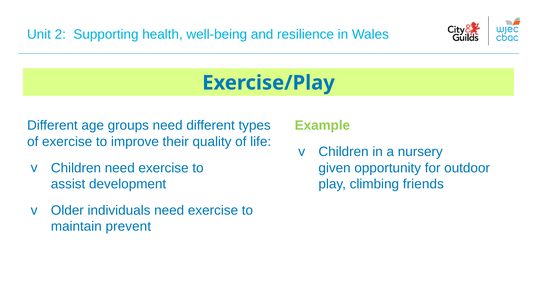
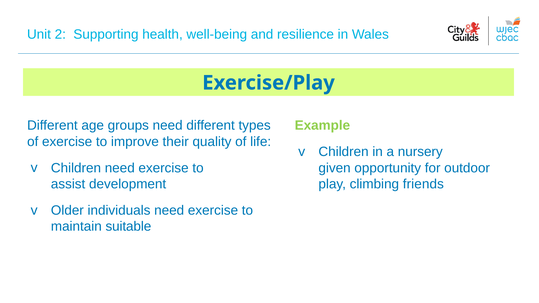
prevent: prevent -> suitable
